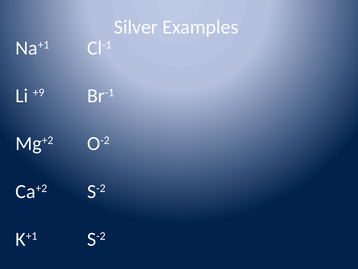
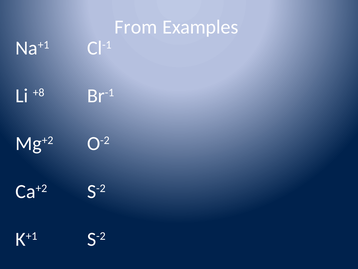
Silver: Silver -> From
+9: +9 -> +8
